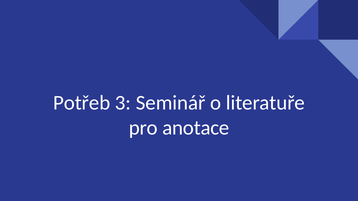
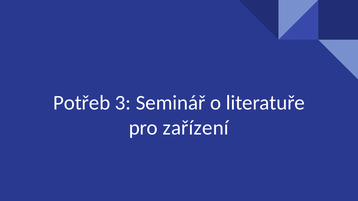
anotace: anotace -> zařízení
